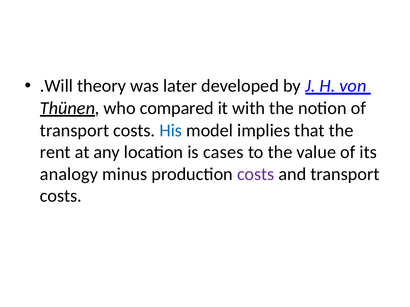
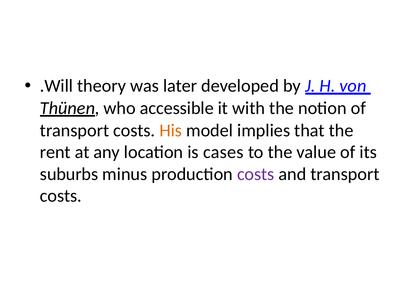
compared: compared -> accessible
His colour: blue -> orange
analogy: analogy -> suburbs
